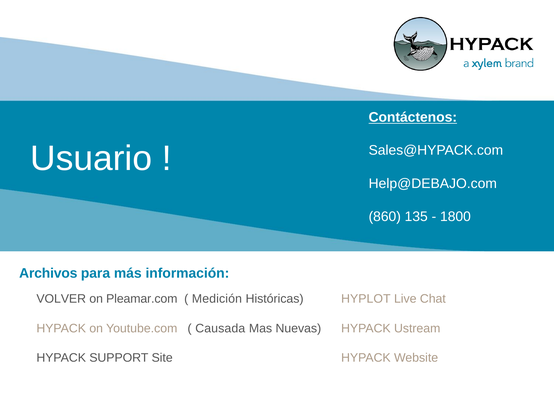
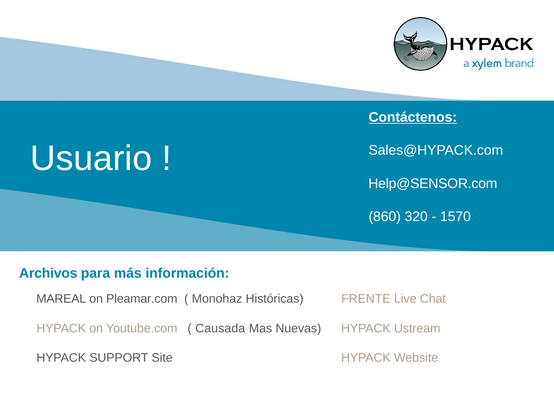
Help@DEBAJO.com: Help@DEBAJO.com -> Help@SENSOR.com
135: 135 -> 320
1800: 1800 -> 1570
VOLVER: VOLVER -> MAREAL
Medición: Medición -> Monohaz
HYPLOT: HYPLOT -> FRENTE
